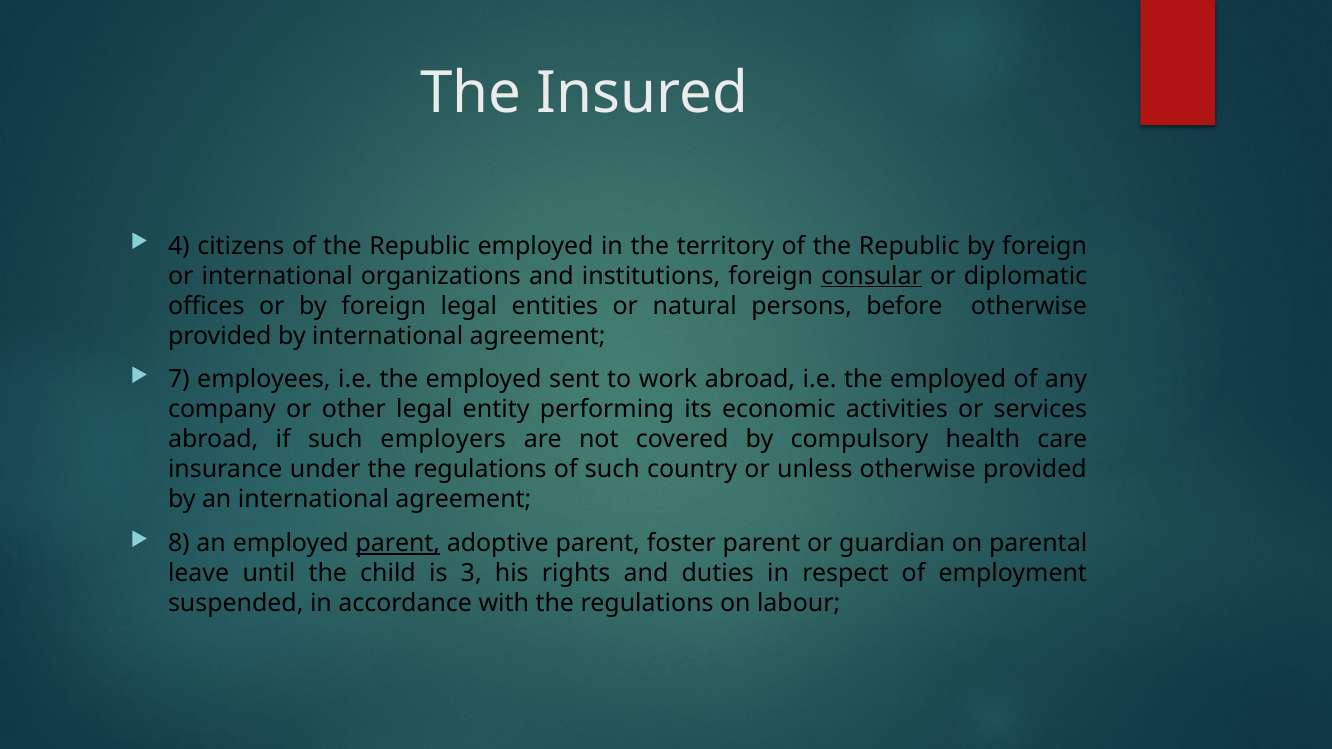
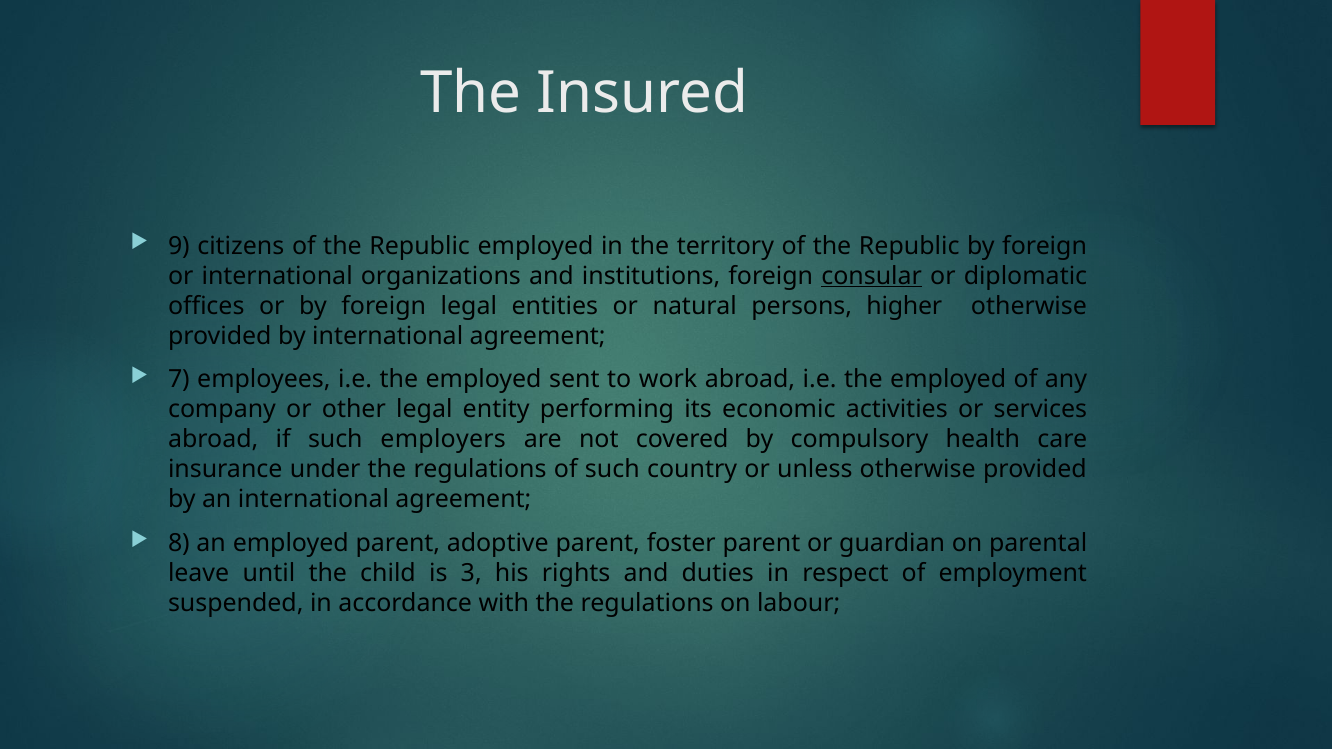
4: 4 -> 9
before: before -> higher
parent at (398, 544) underline: present -> none
